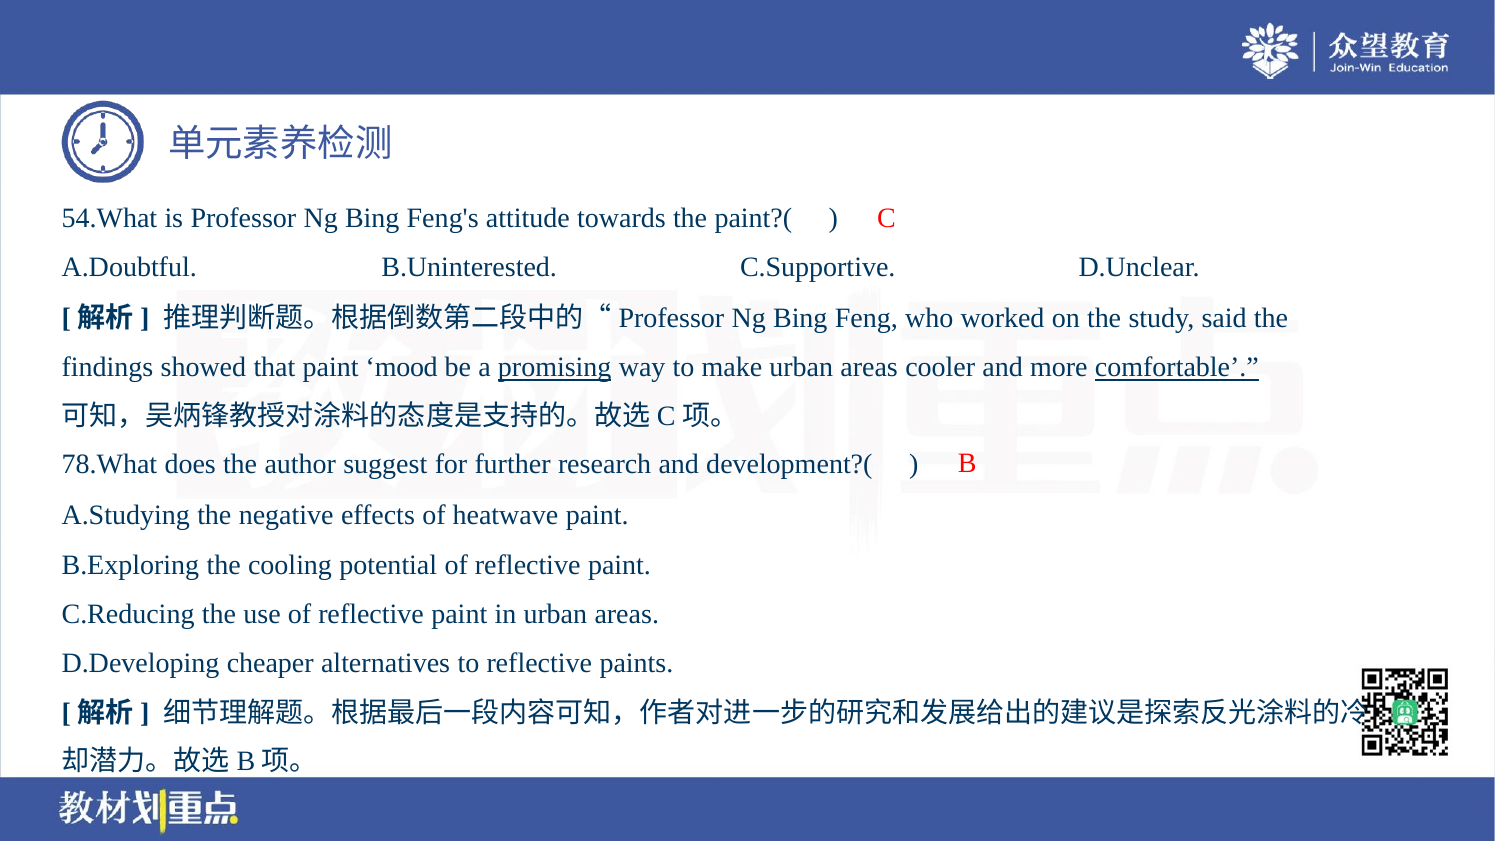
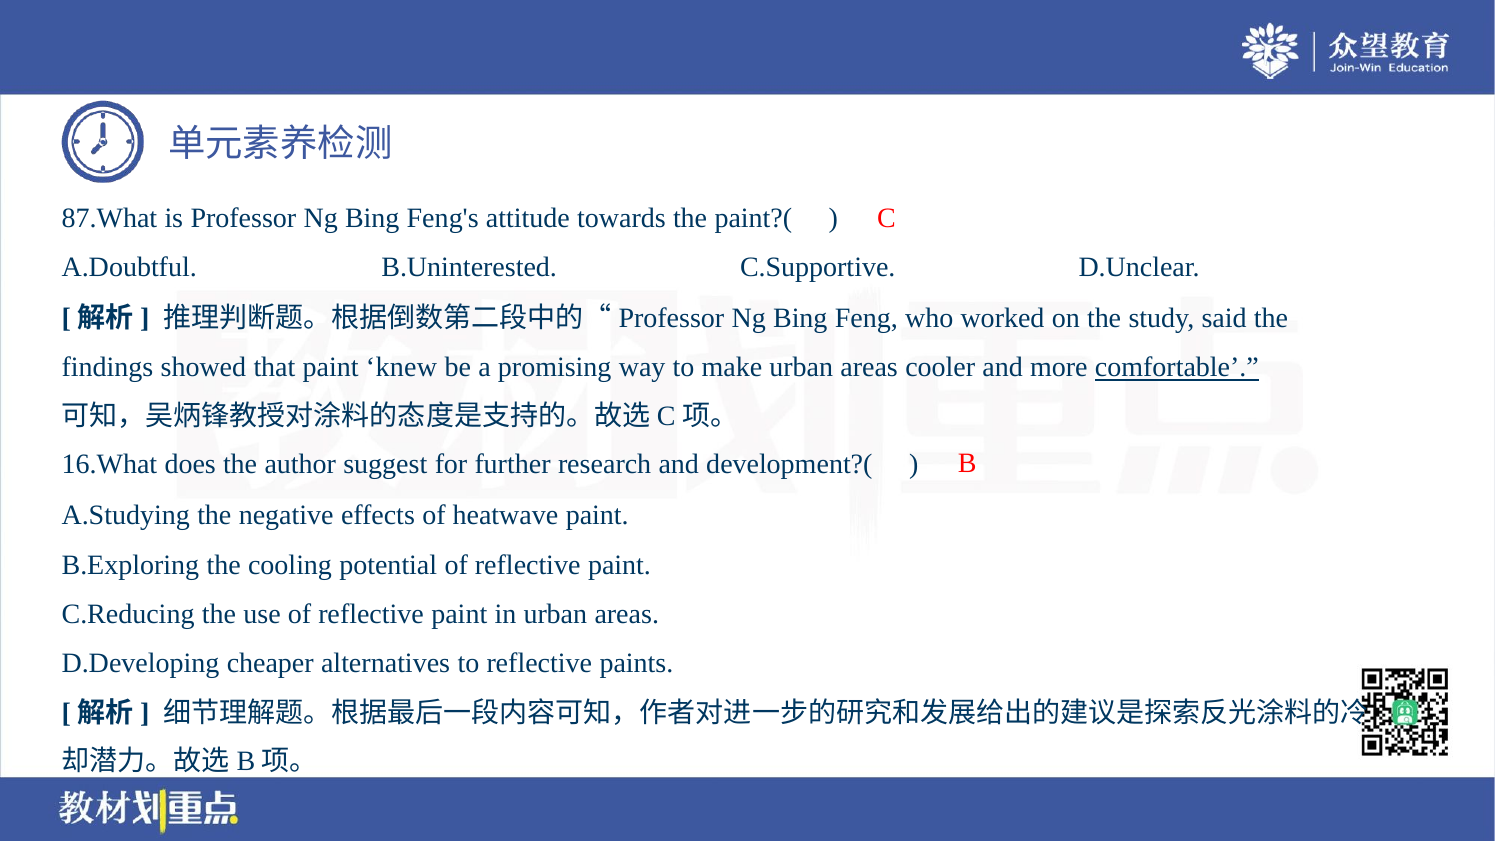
54.What: 54.What -> 87.What
mood: mood -> knew
promising underline: present -> none
78.What: 78.What -> 16.What
